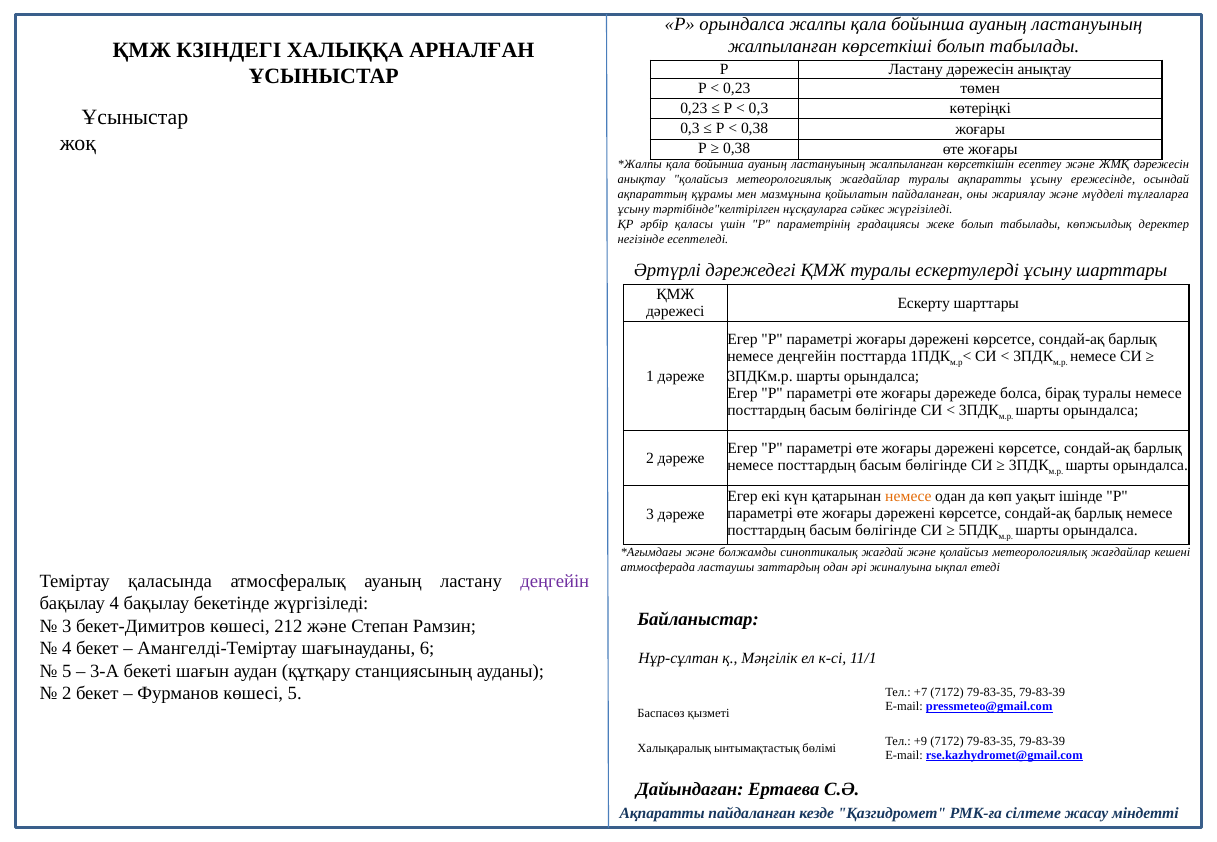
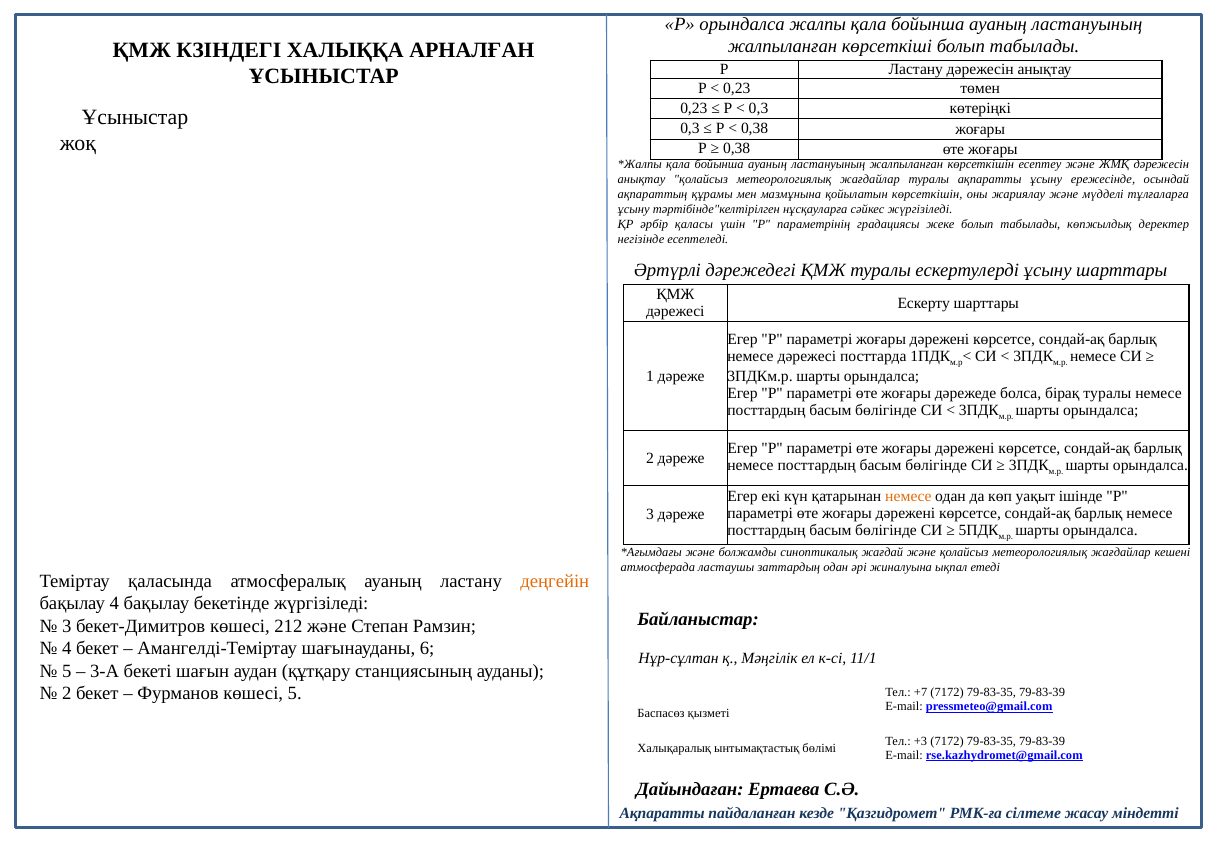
қойылатын пайдаланған: пайдаланған -> көрсеткішін
немесе деңгейін: деңгейін -> дәрежесі
деңгейін at (555, 582) colour: purple -> orange
+9: +9 -> +3
